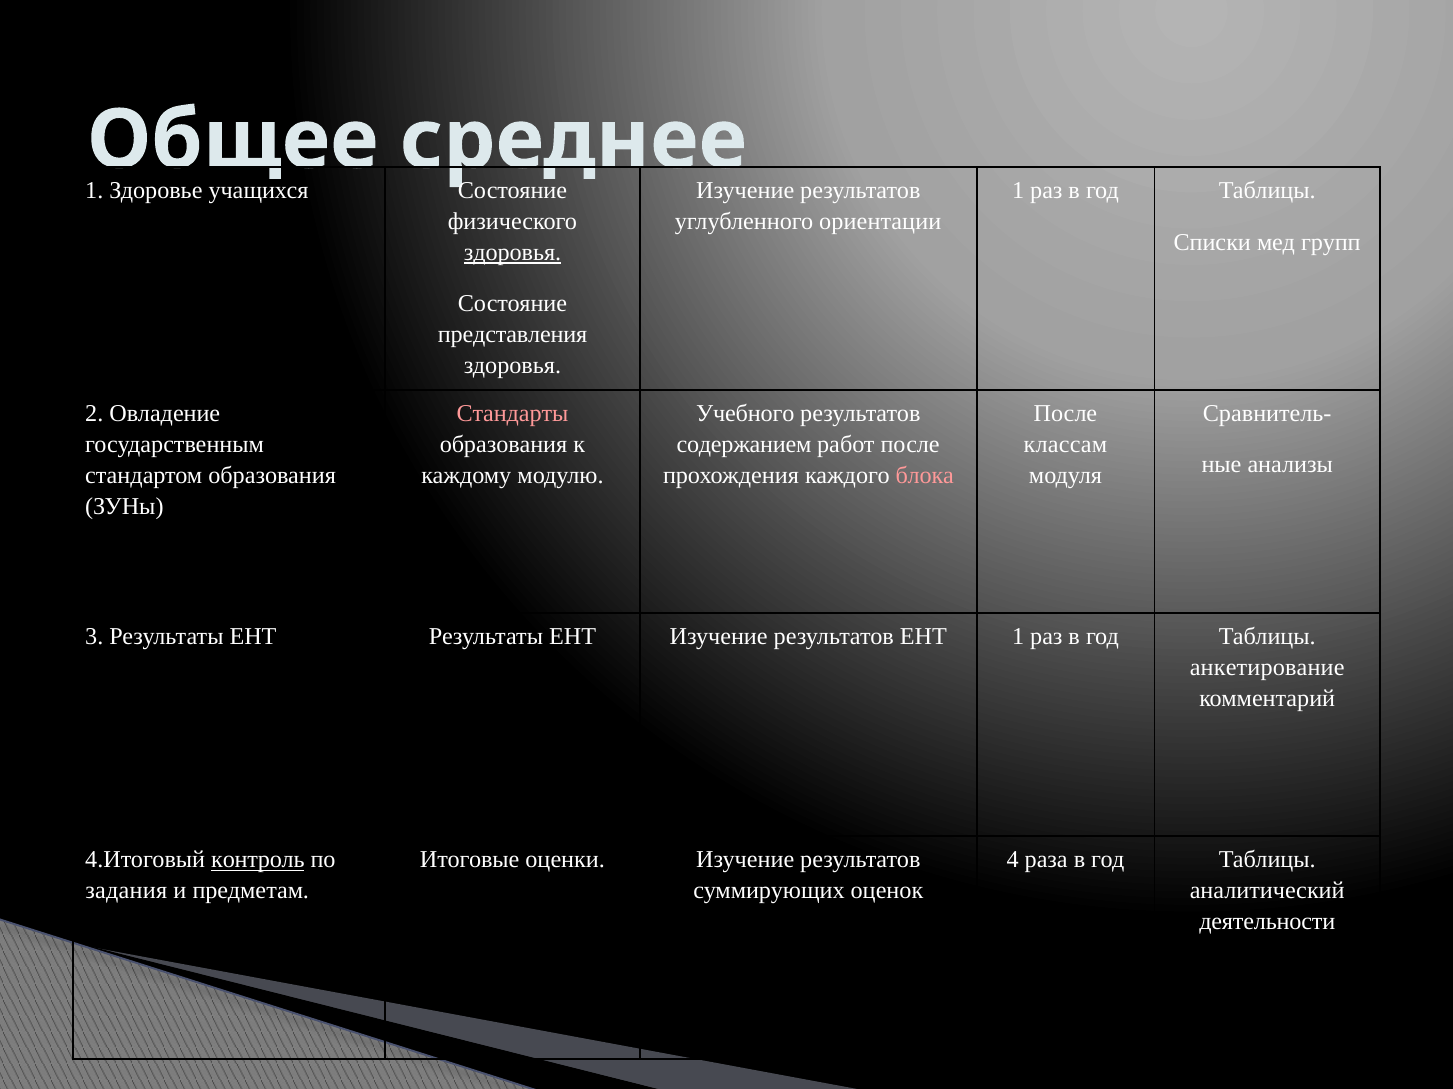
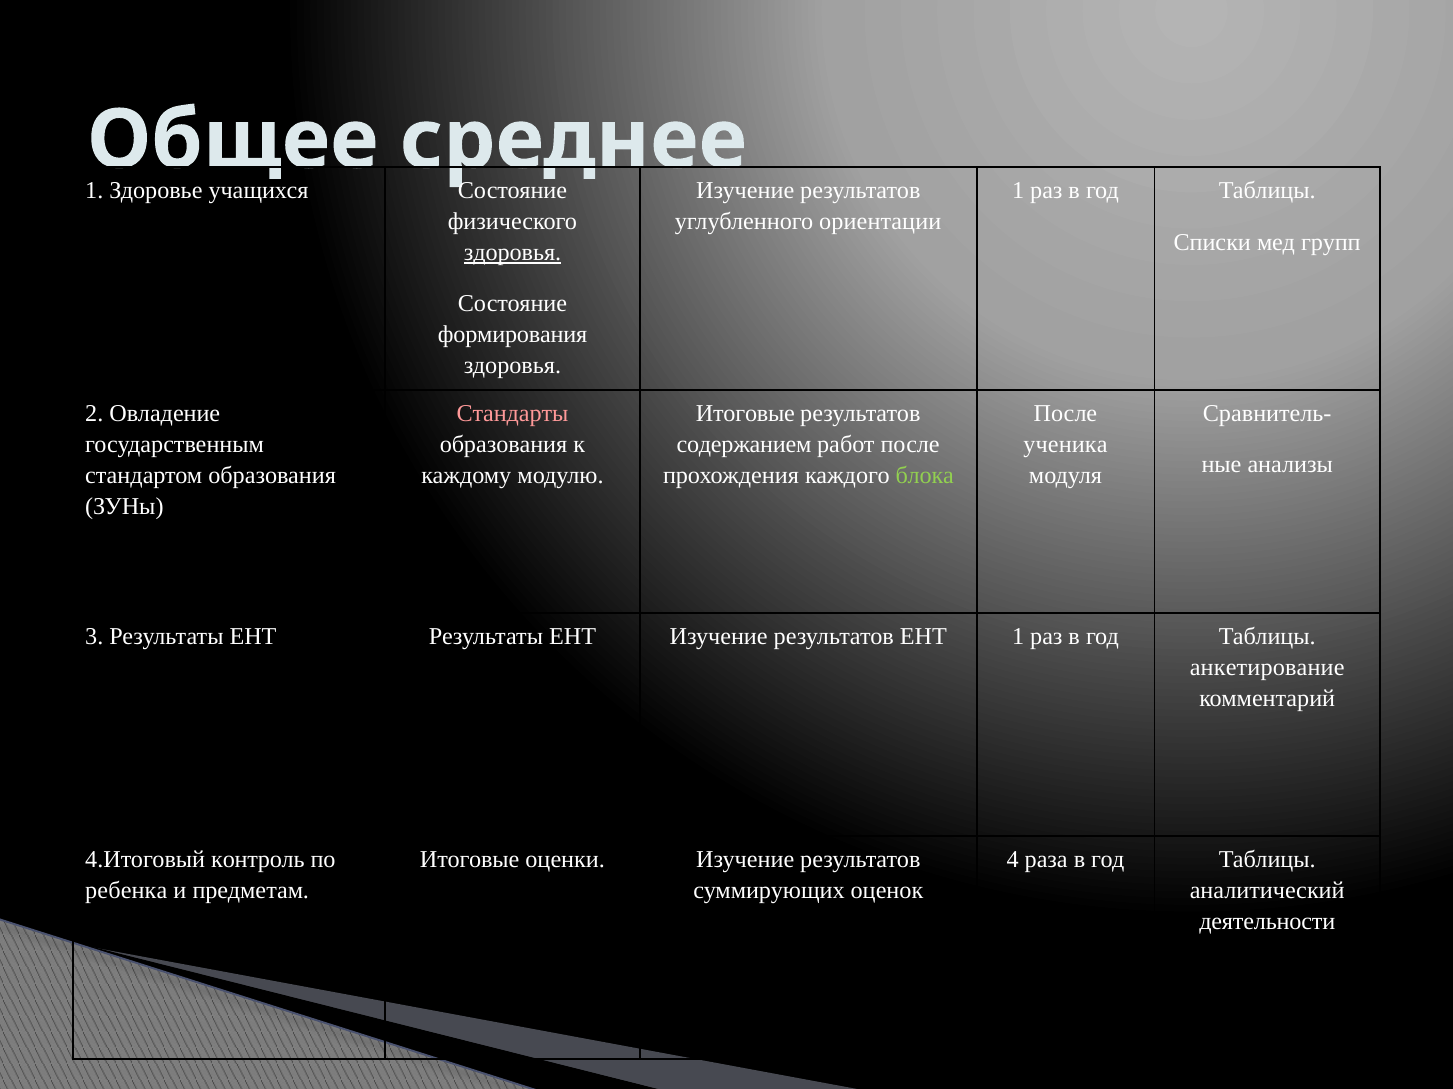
представления: представления -> формирования
Учебного at (745, 414): Учебного -> Итоговые
классам: классам -> ученика
блока colour: pink -> light green
контроль underline: present -> none
задания: задания -> ребенка
